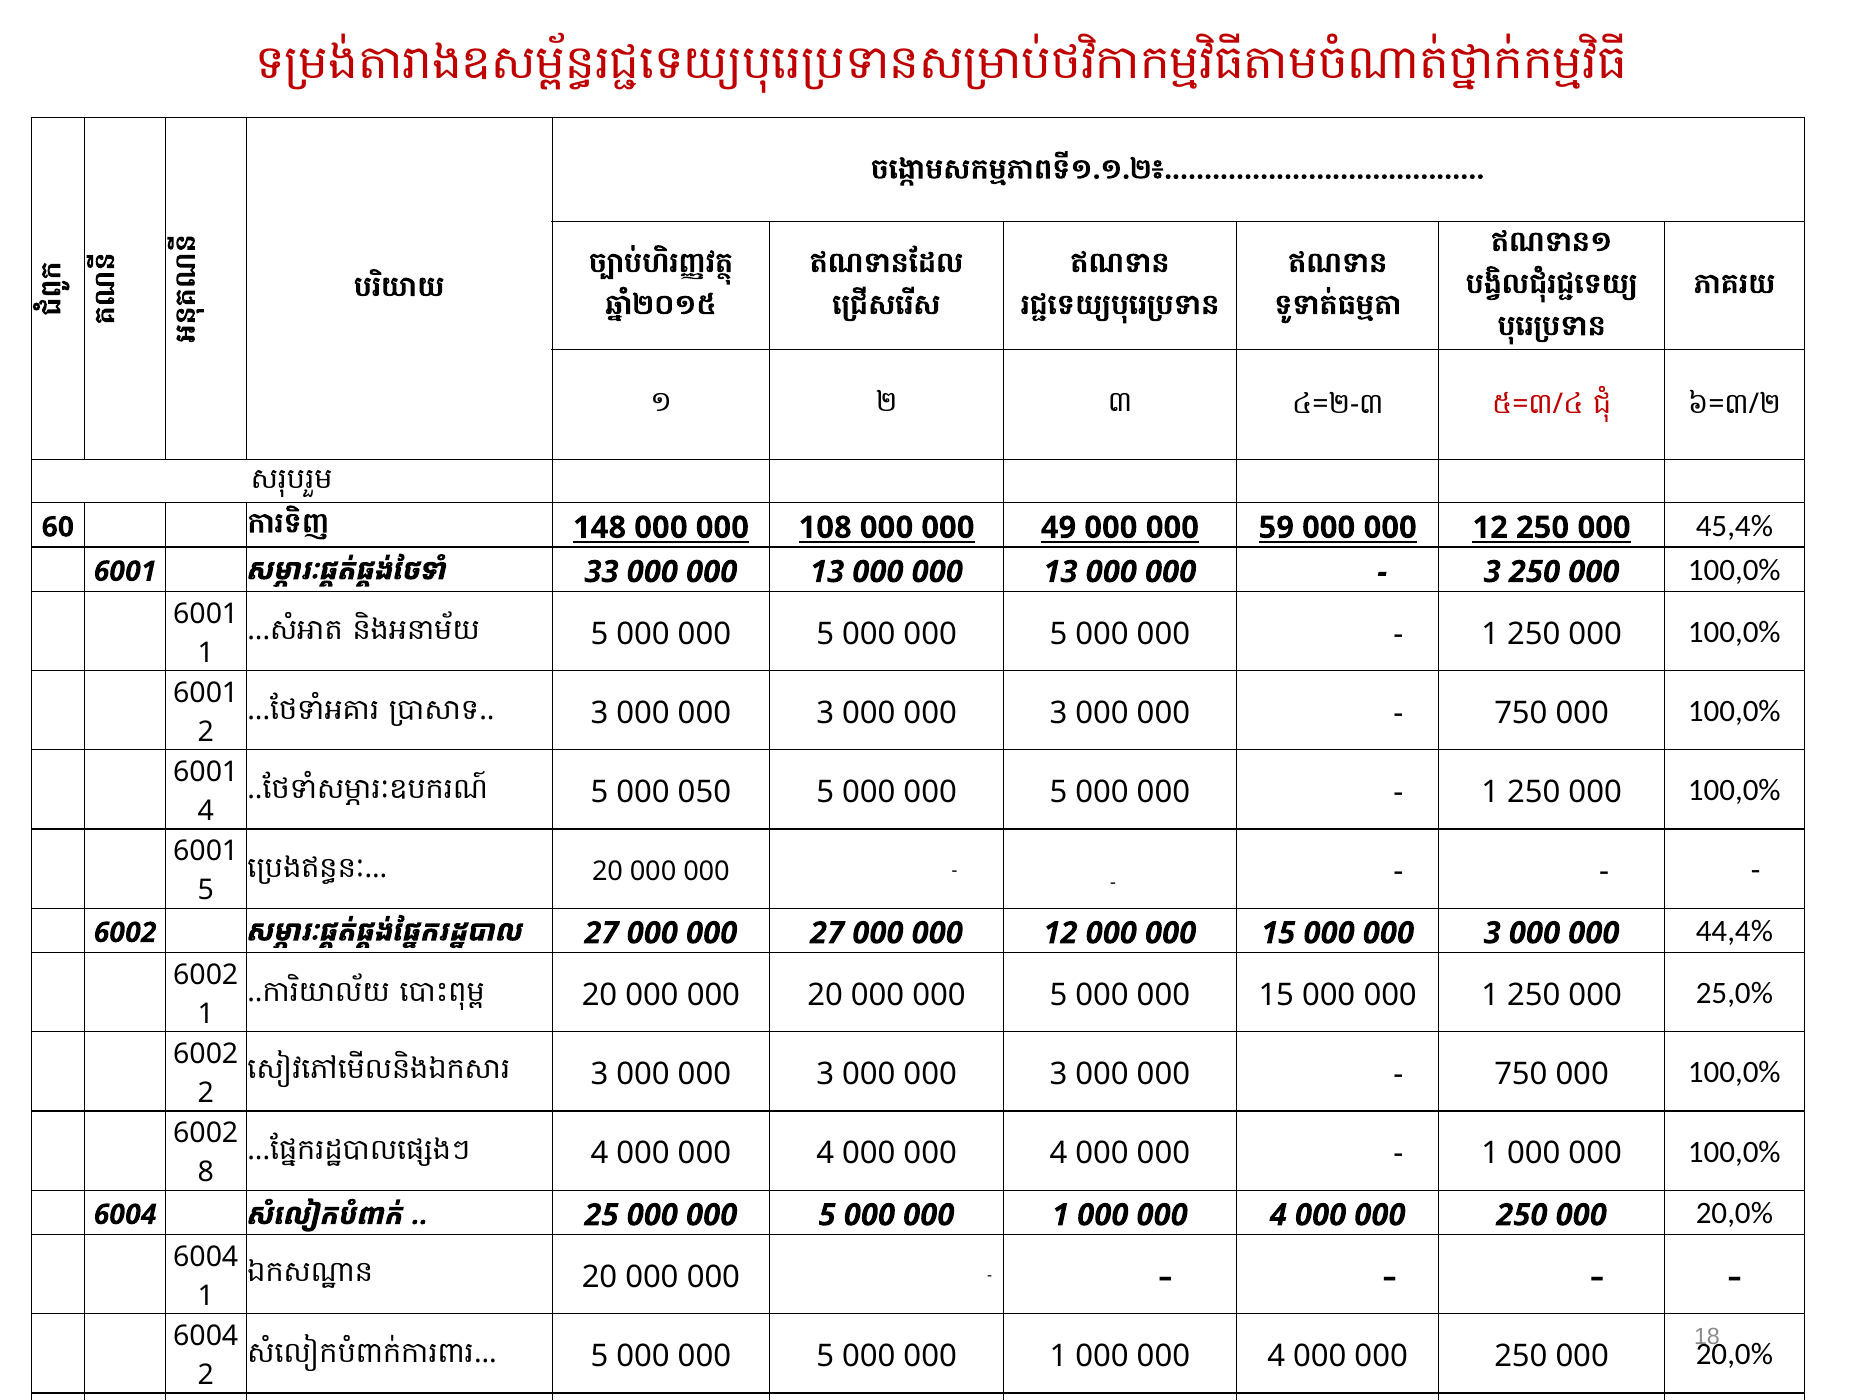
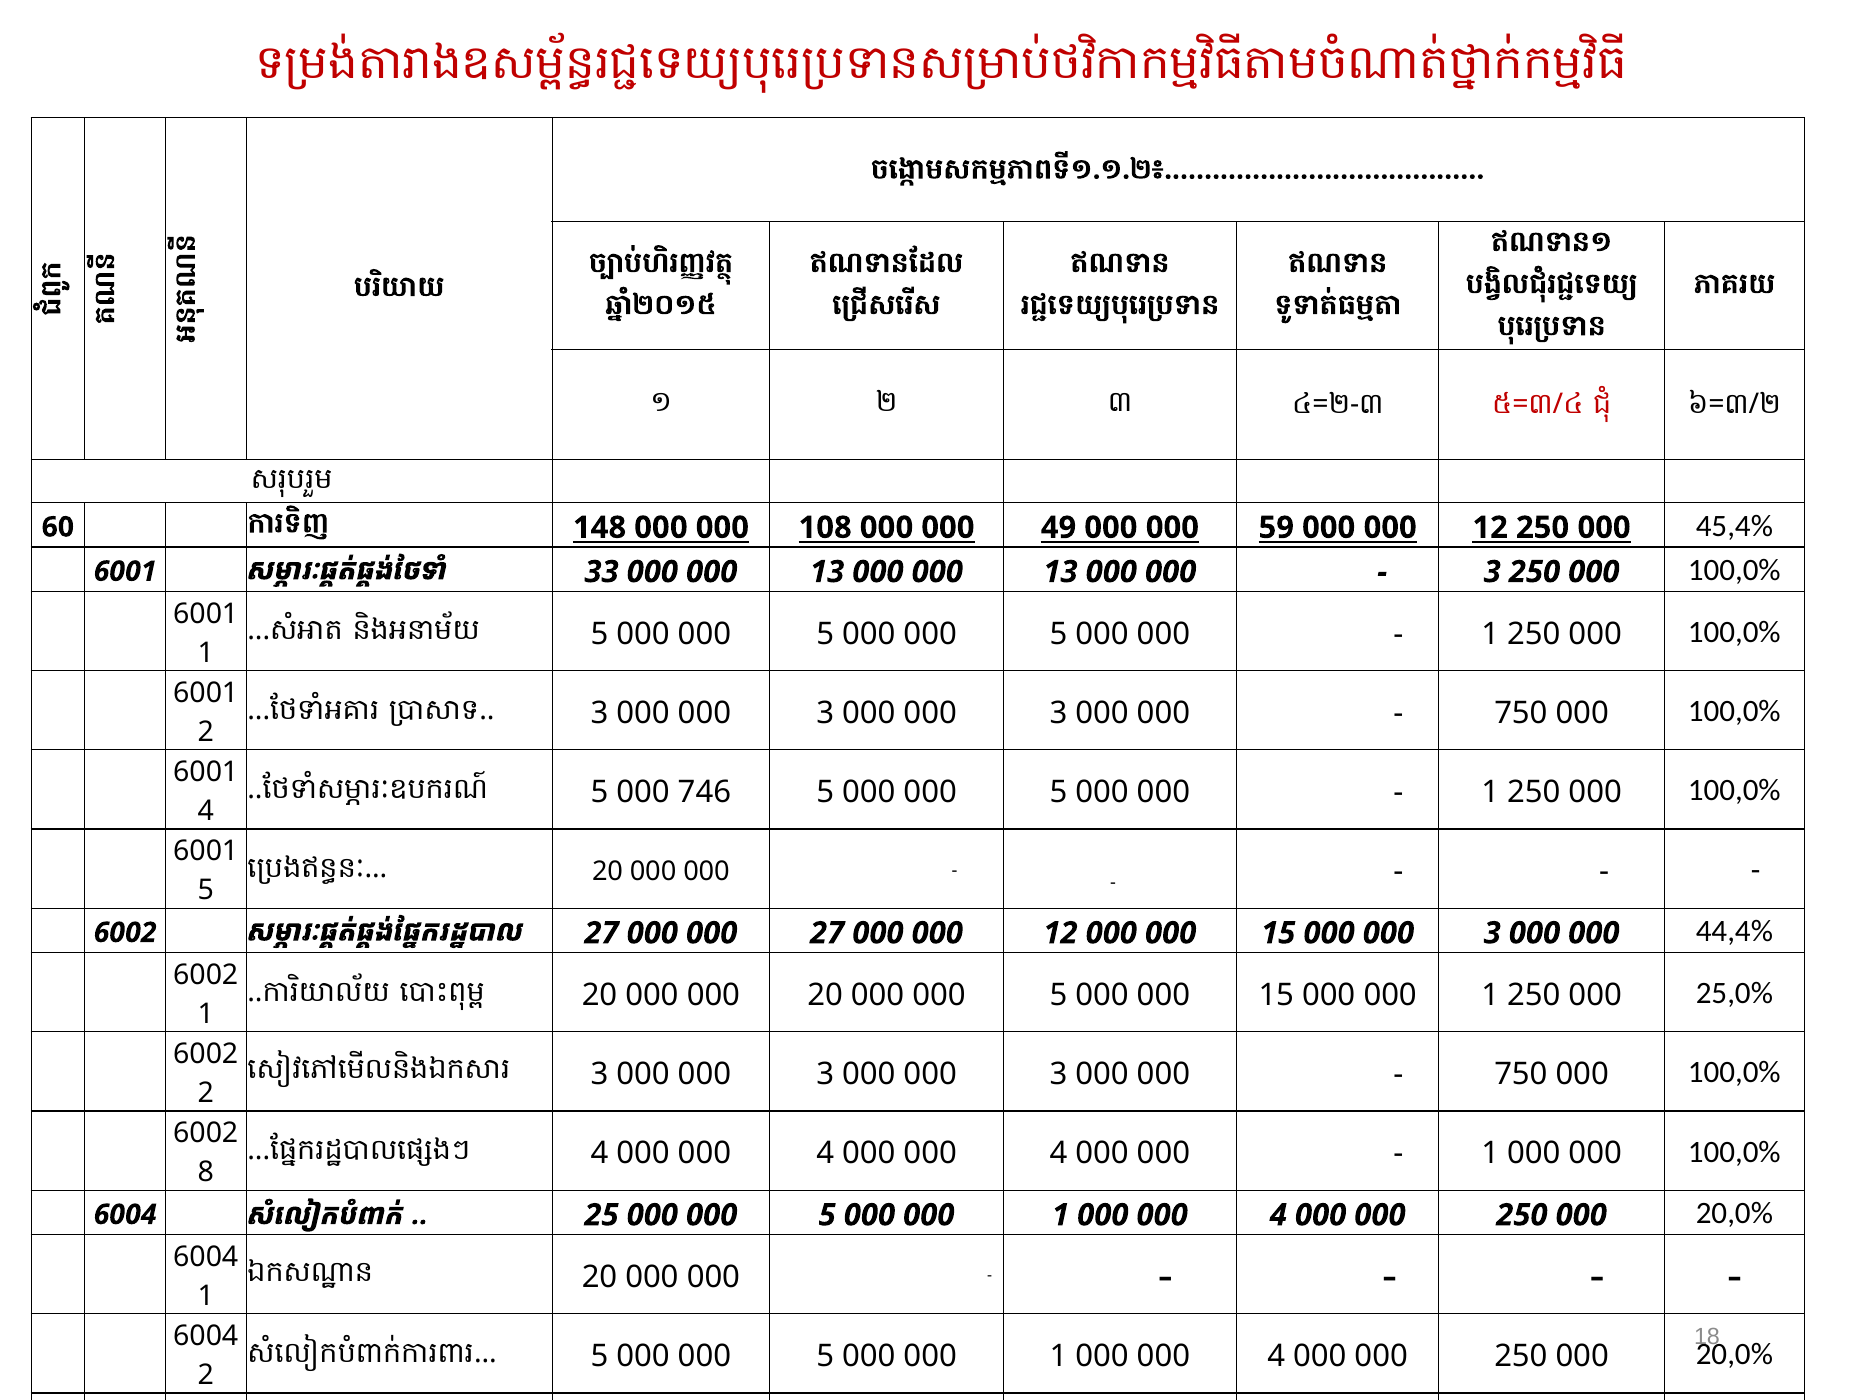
050: 050 -> 746
